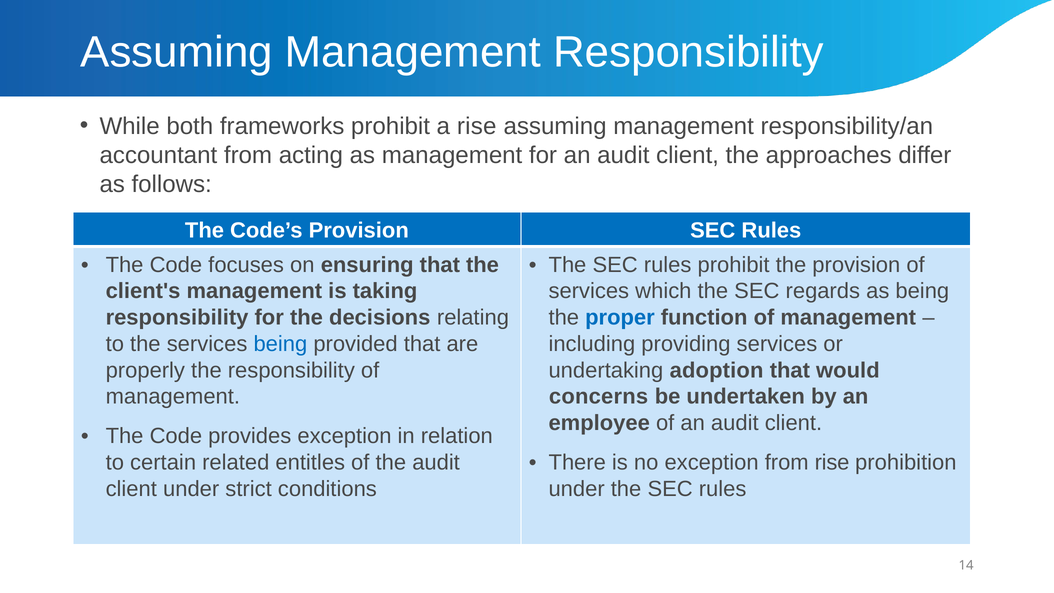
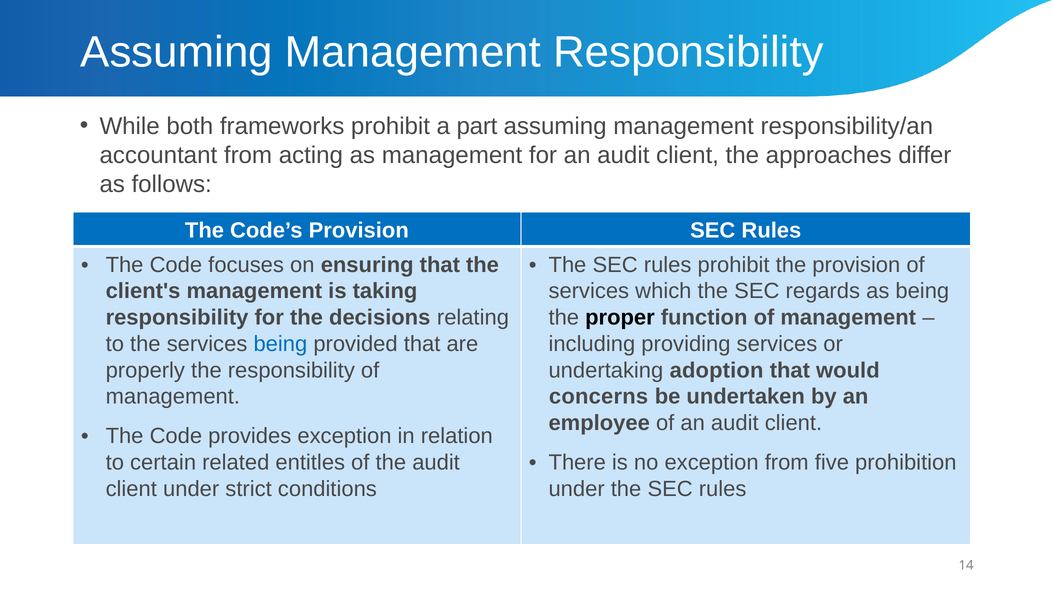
a rise: rise -> part
proper colour: blue -> black
from rise: rise -> five
